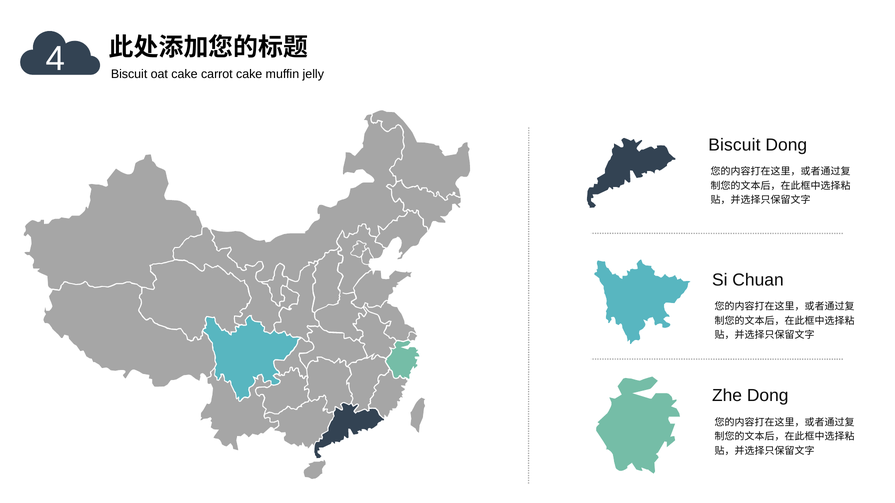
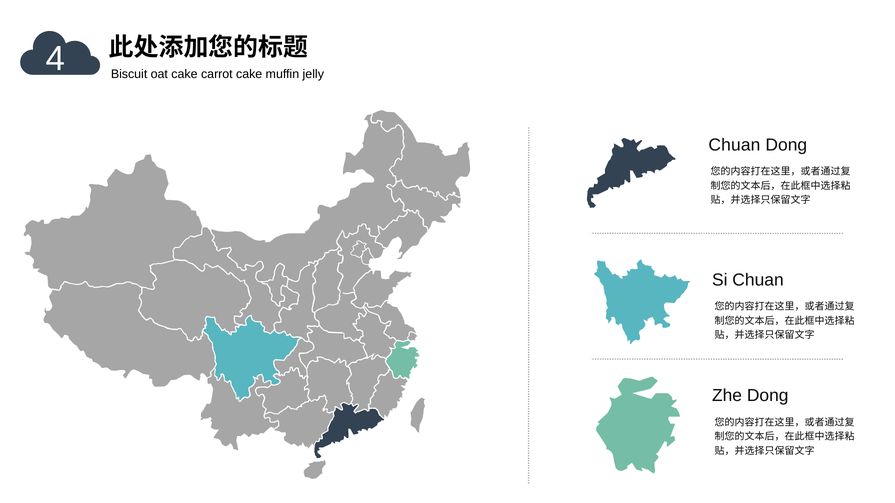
Biscuit at (734, 145): Biscuit -> Chuan
